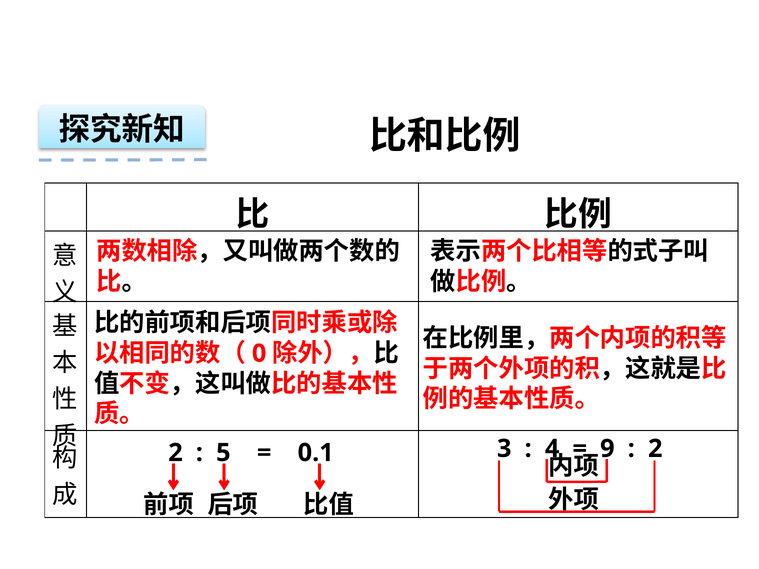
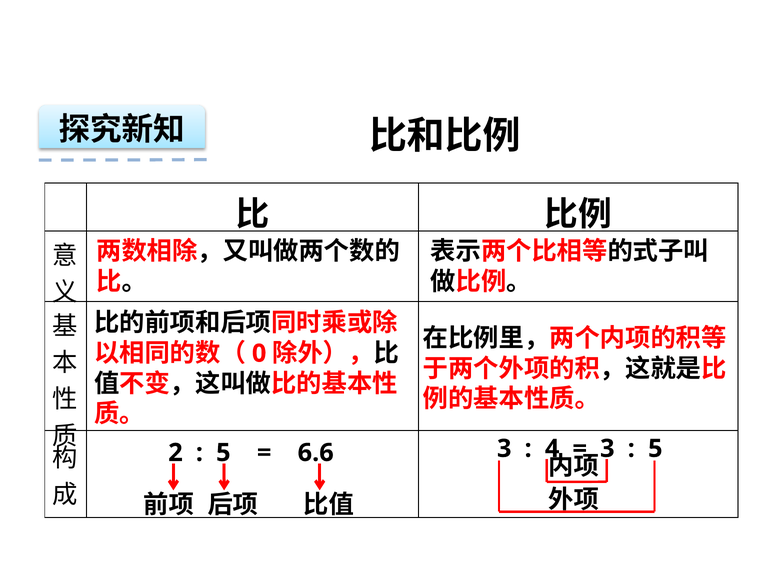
0.1: 0.1 -> 6.6
9 at (607, 449): 9 -> 3
2 at (655, 449): 2 -> 5
